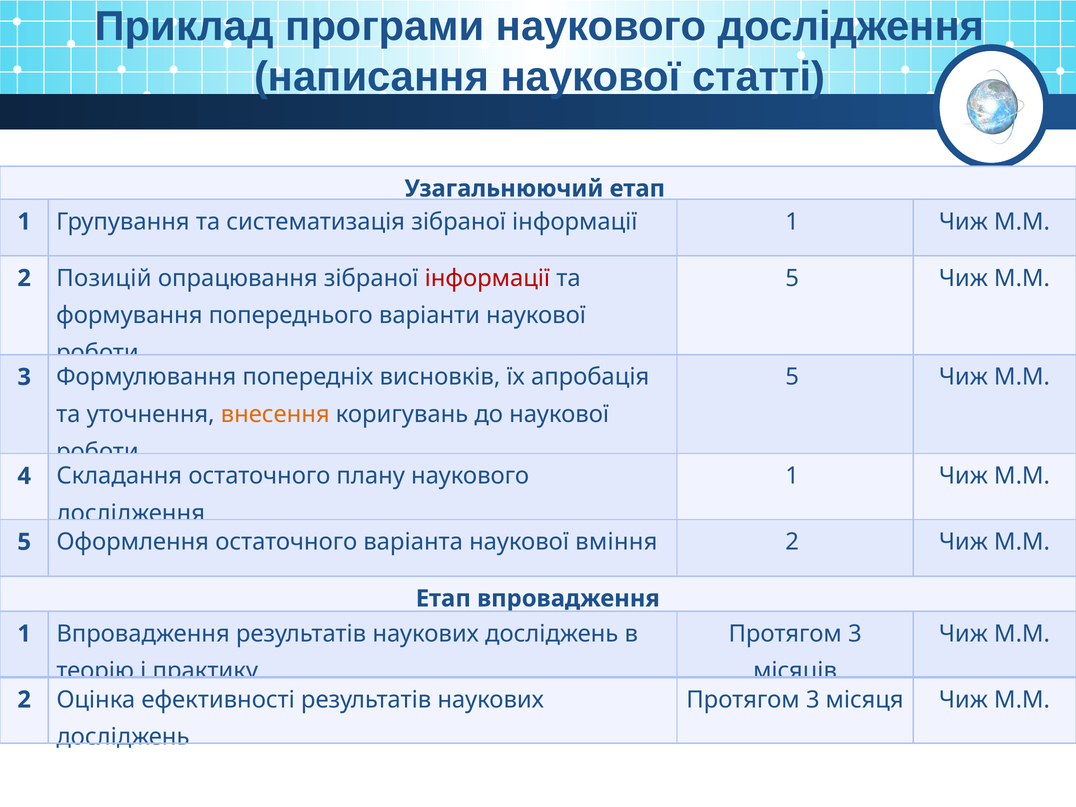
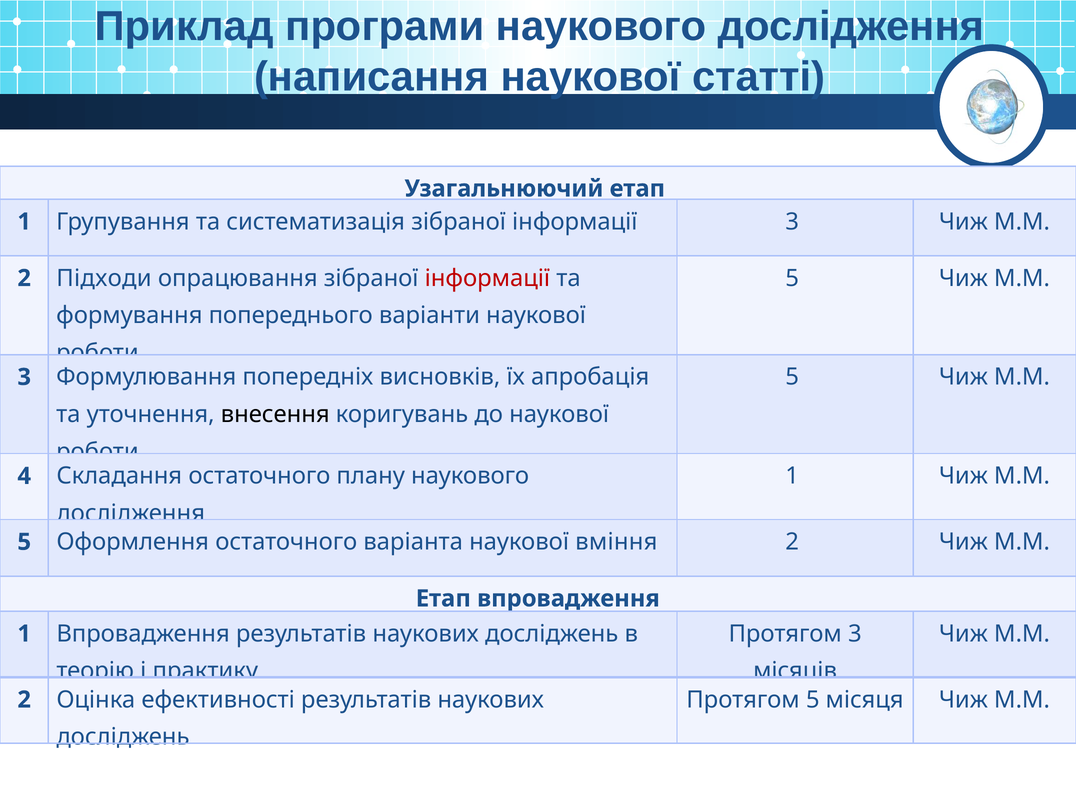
інформації 1: 1 -> 3
Позицій: Позицій -> Підходи
внесення colour: orange -> black
3 at (813, 700): 3 -> 5
